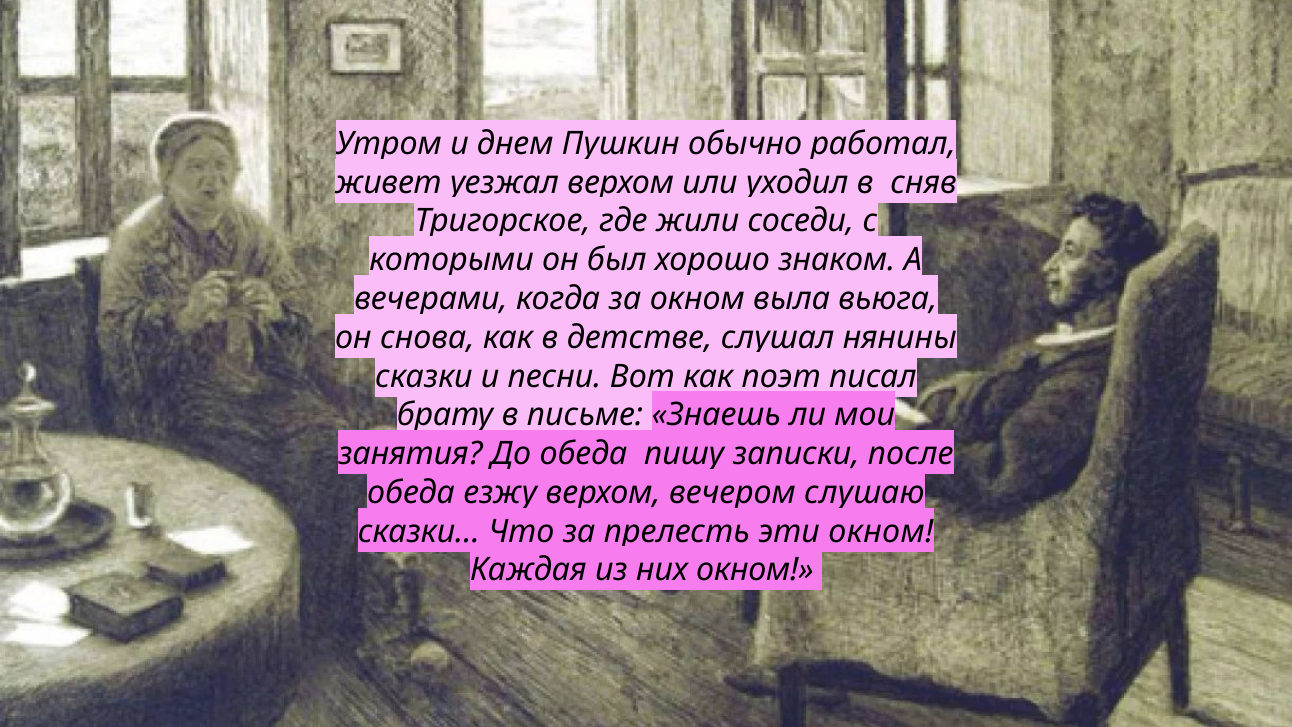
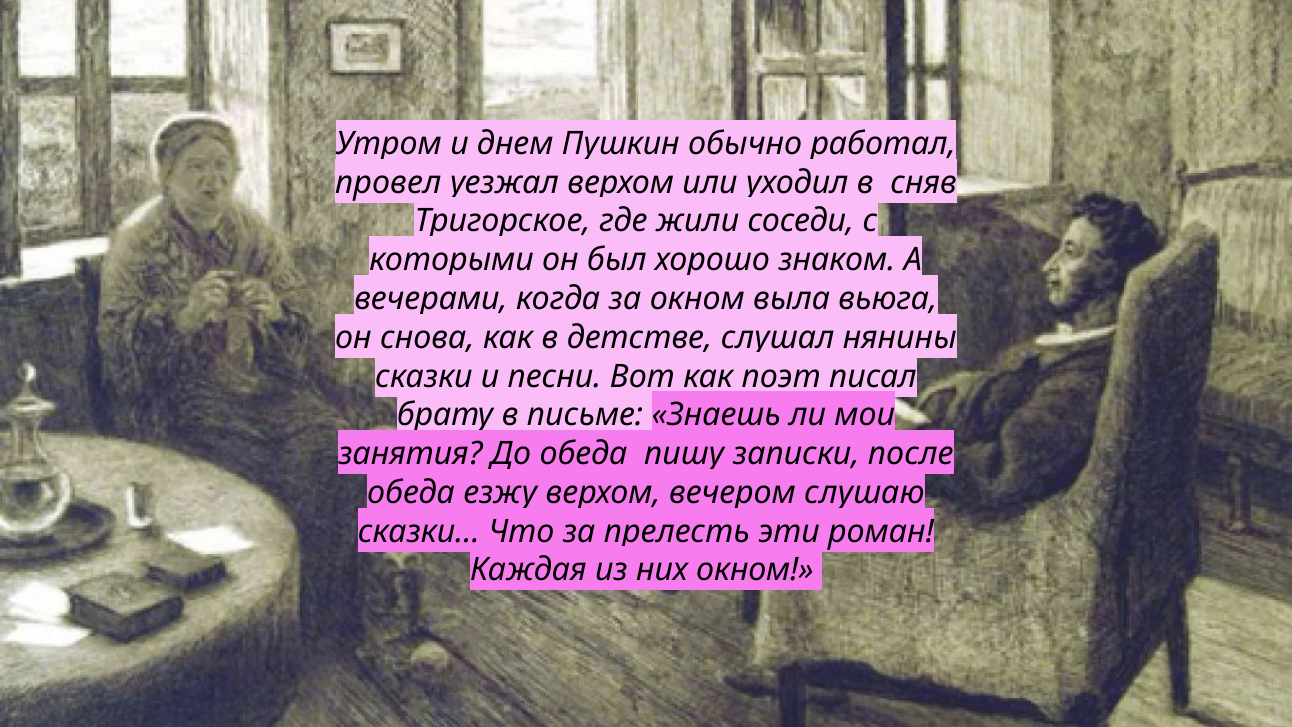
живет: живет -> провел
окном at (881, 531): окном -> роман
